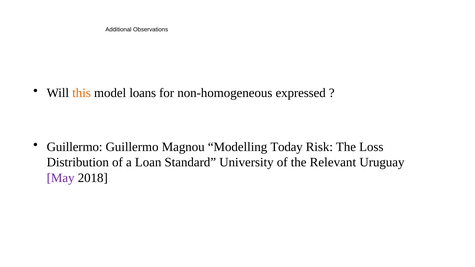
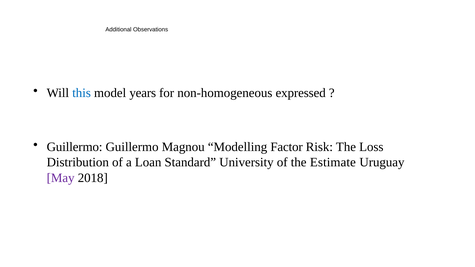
this colour: orange -> blue
loans: loans -> years
Today: Today -> Factor
Relevant: Relevant -> Estimate
